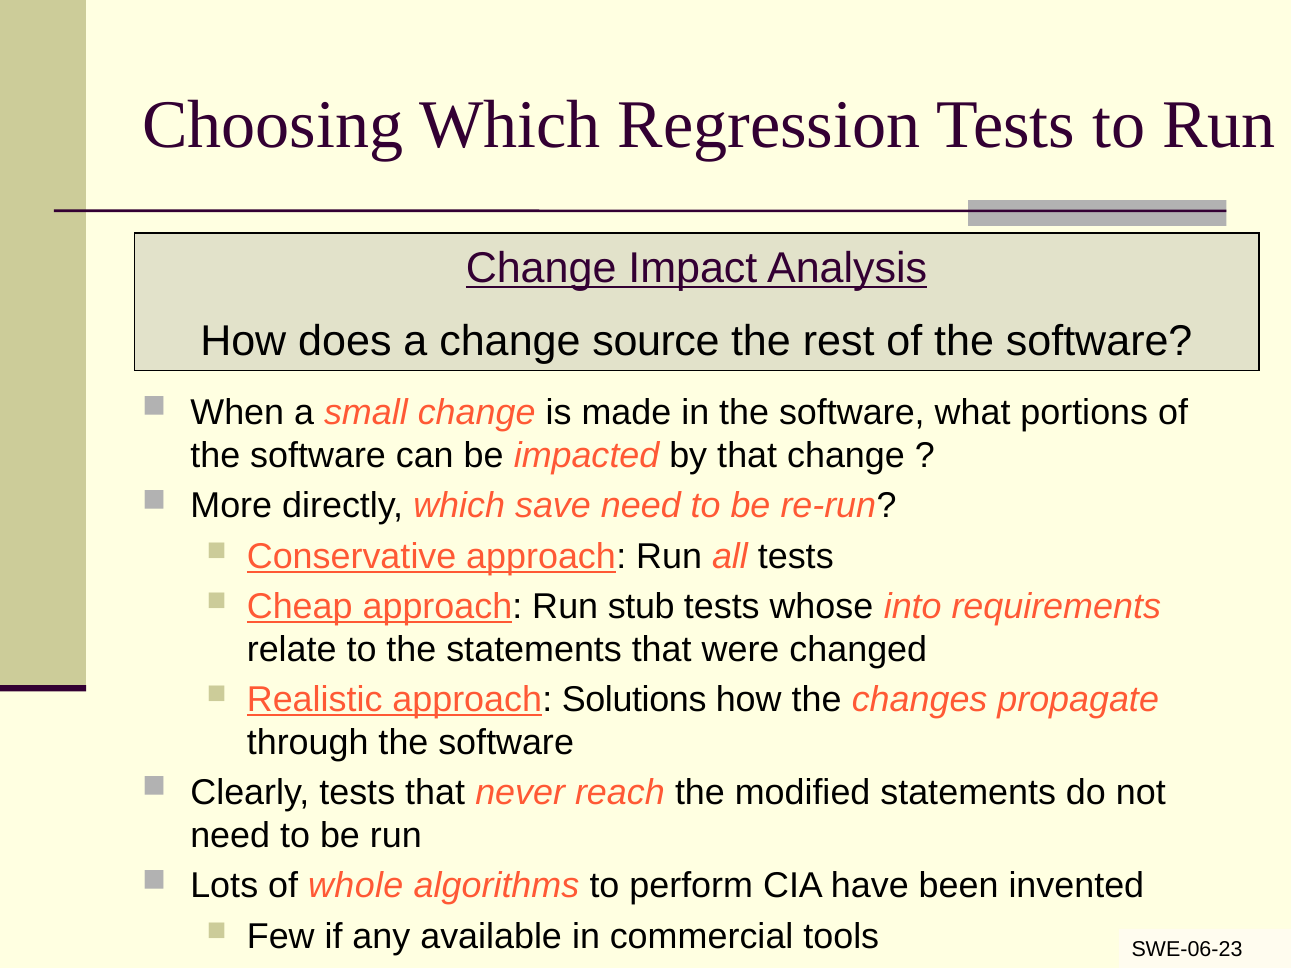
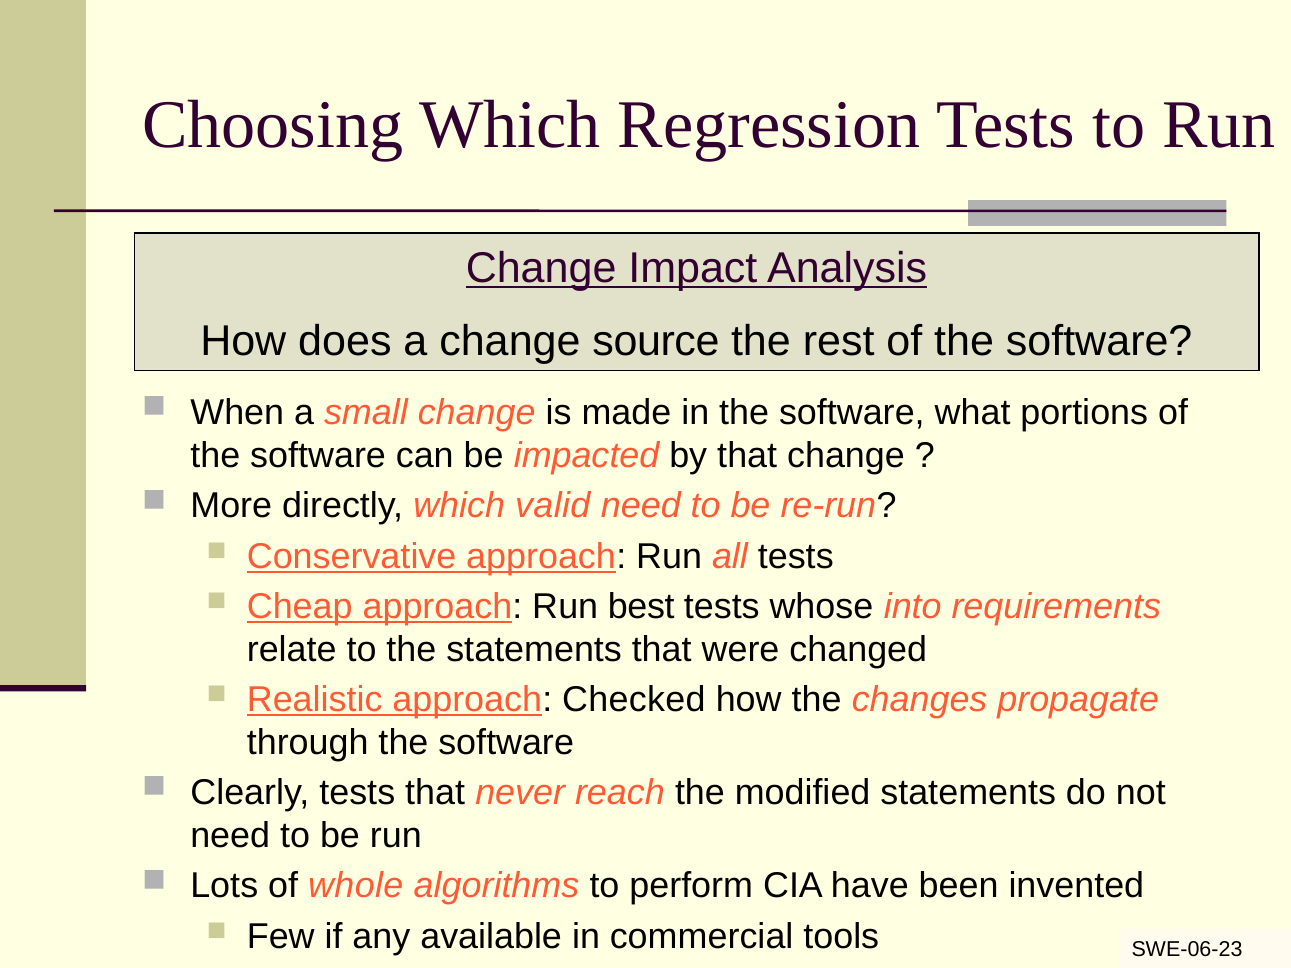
save: save -> valid
stub: stub -> best
Solutions: Solutions -> Checked
